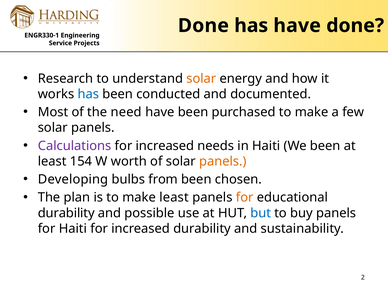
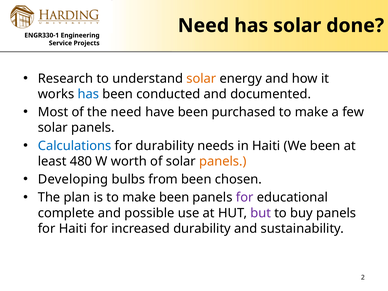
Done at (203, 26): Done -> Need
has have: have -> solar
Calculations colour: purple -> blue
increased at (165, 146): increased -> durability
154: 154 -> 480
make least: least -> been
for at (245, 197) colour: orange -> purple
durability at (66, 213): durability -> complete
but colour: blue -> purple
